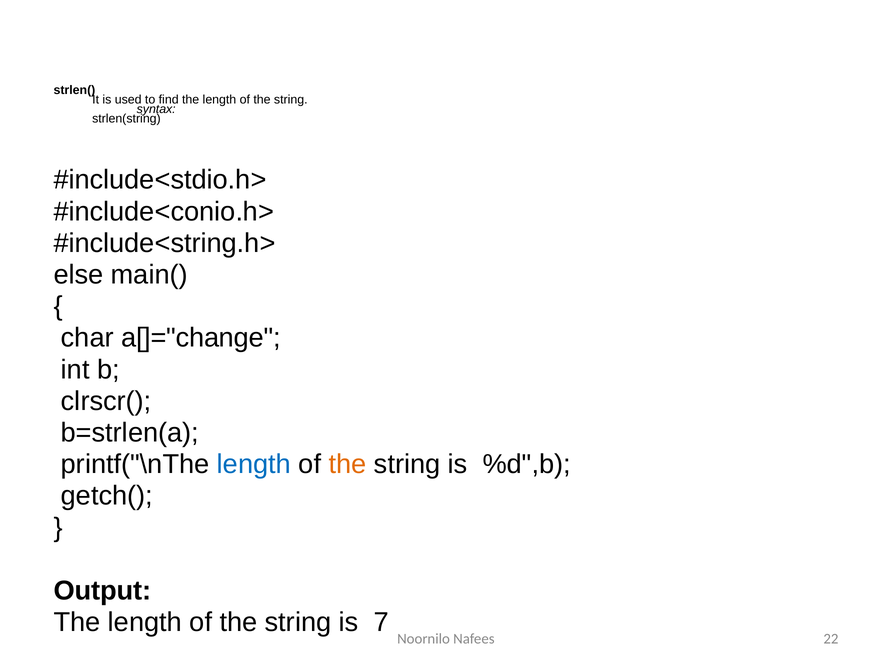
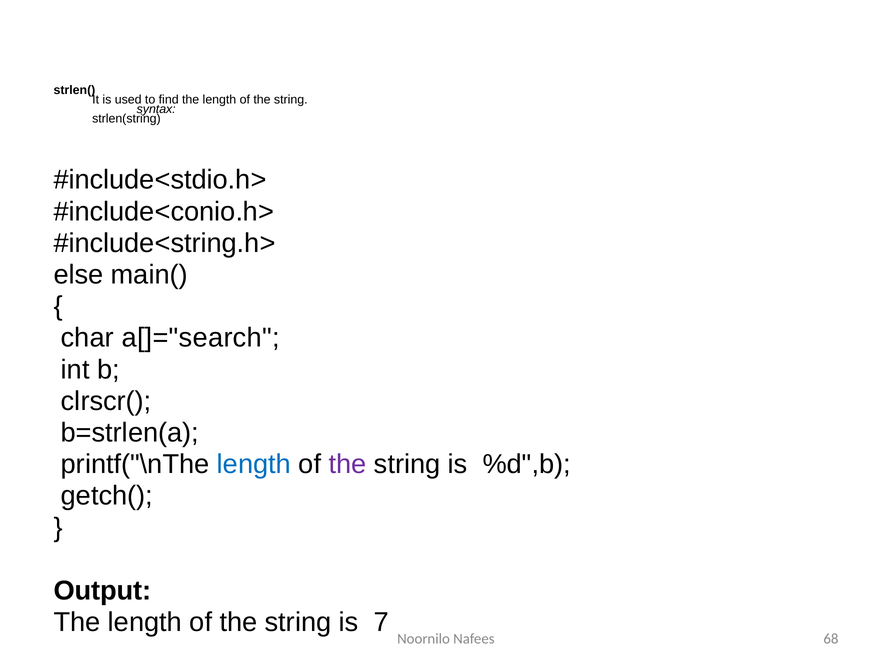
a[]="change: a[]="change -> a[]="search
the at (348, 464) colour: orange -> purple
22: 22 -> 68
